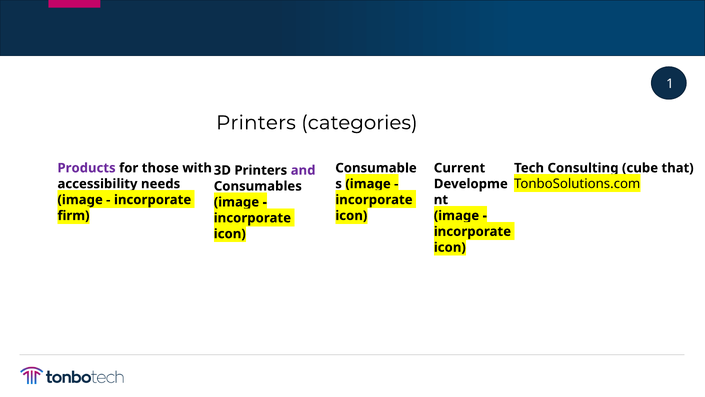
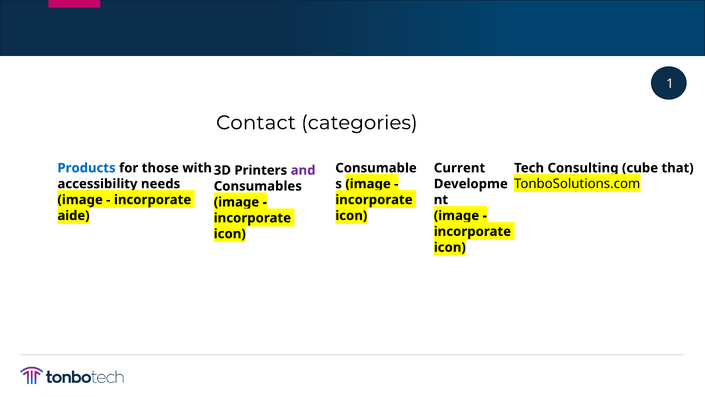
Printers at (256, 123): Printers -> Contact
Products colour: purple -> blue
firm: firm -> aide
